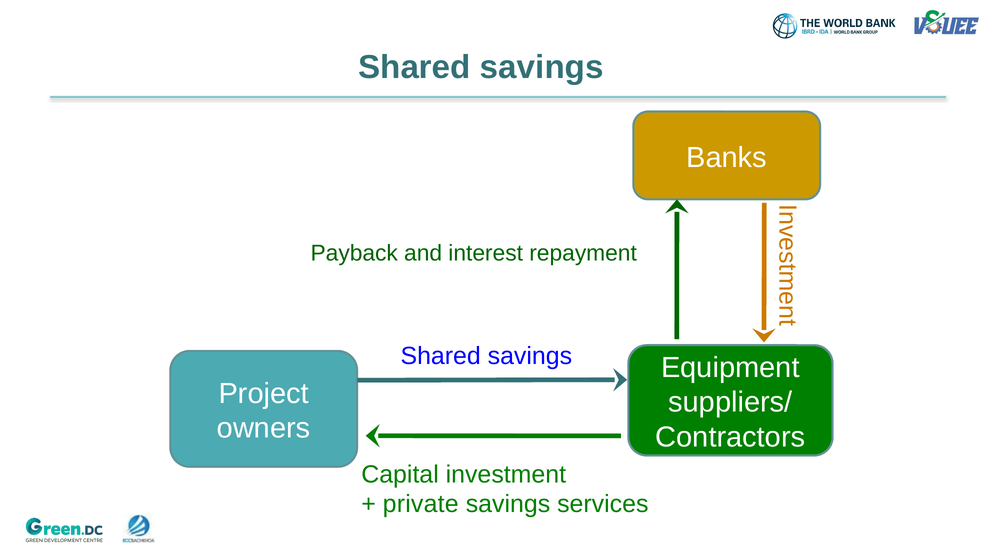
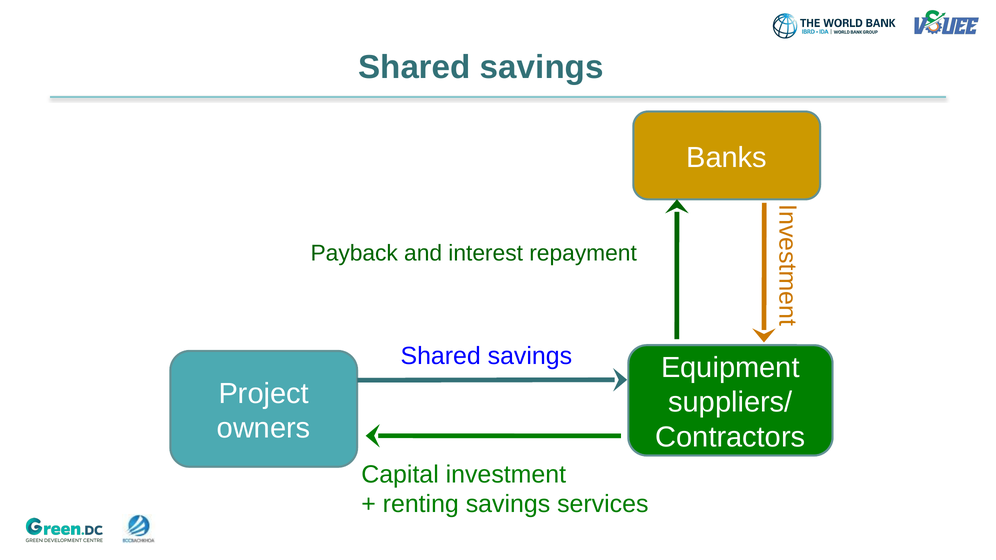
private: private -> renting
